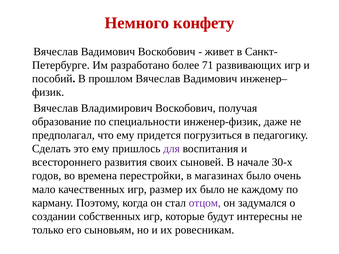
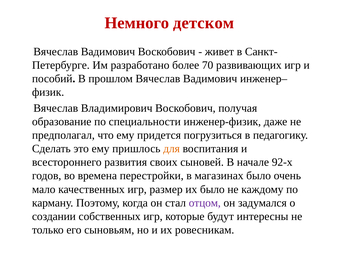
конфету: конфету -> детском
71: 71 -> 70
для colour: purple -> orange
30-х: 30-х -> 92-х
